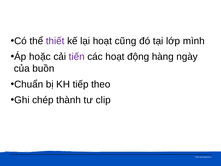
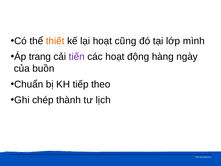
thiết colour: purple -> orange
hoặc: hoặc -> trang
clip: clip -> lịch
